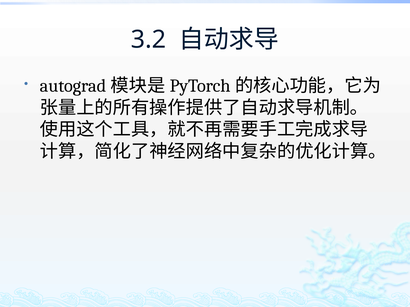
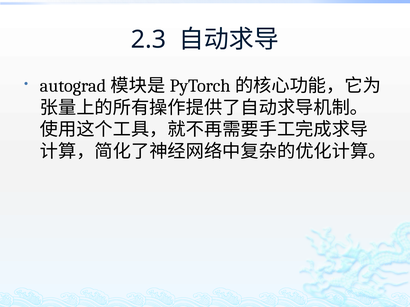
3.2: 3.2 -> 2.3
